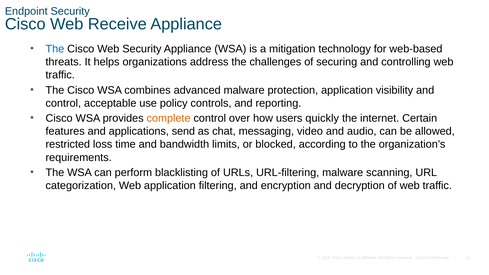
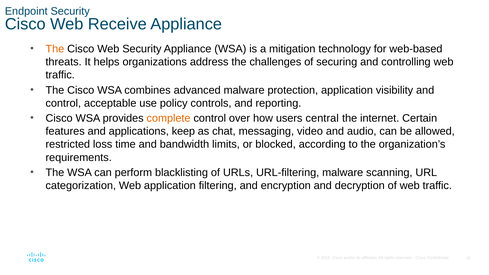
The at (55, 49) colour: blue -> orange
quickly: quickly -> central
send: send -> keep
